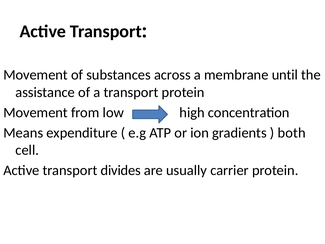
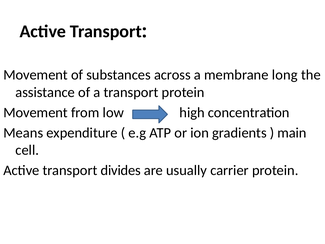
until: until -> long
both: both -> main
